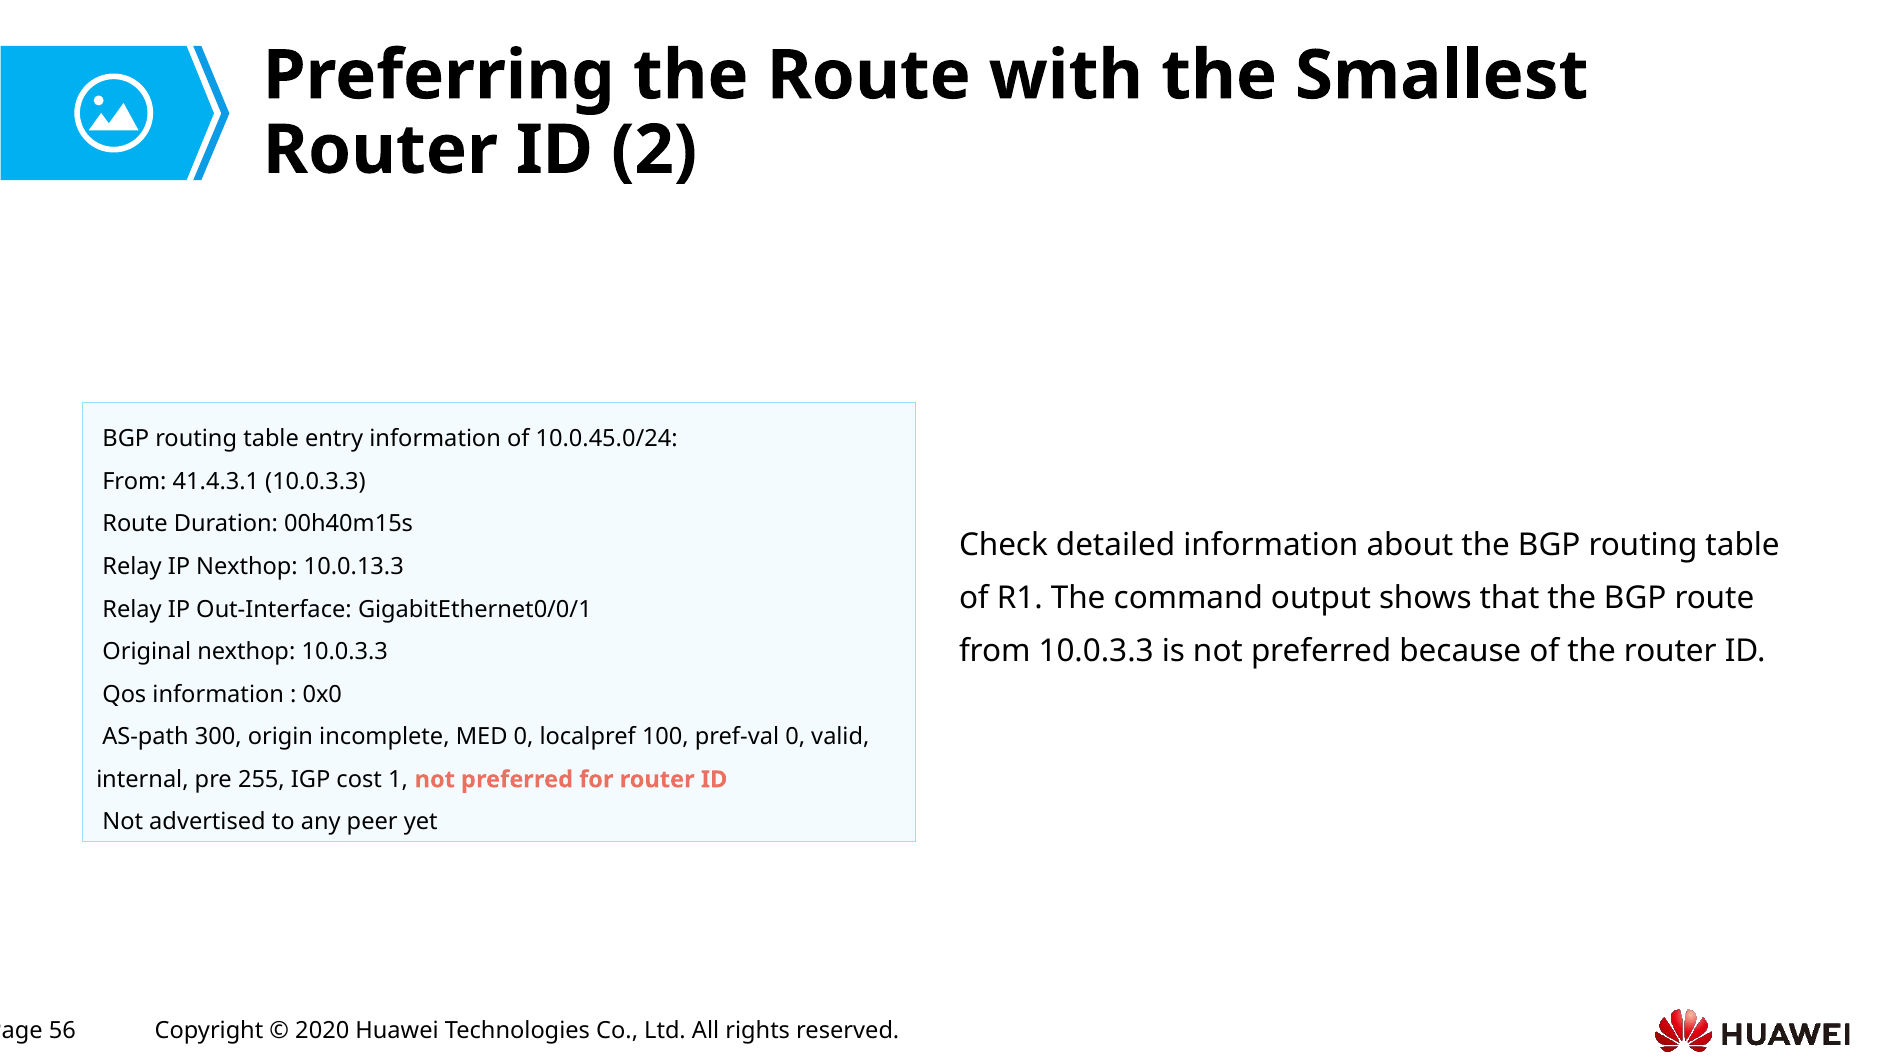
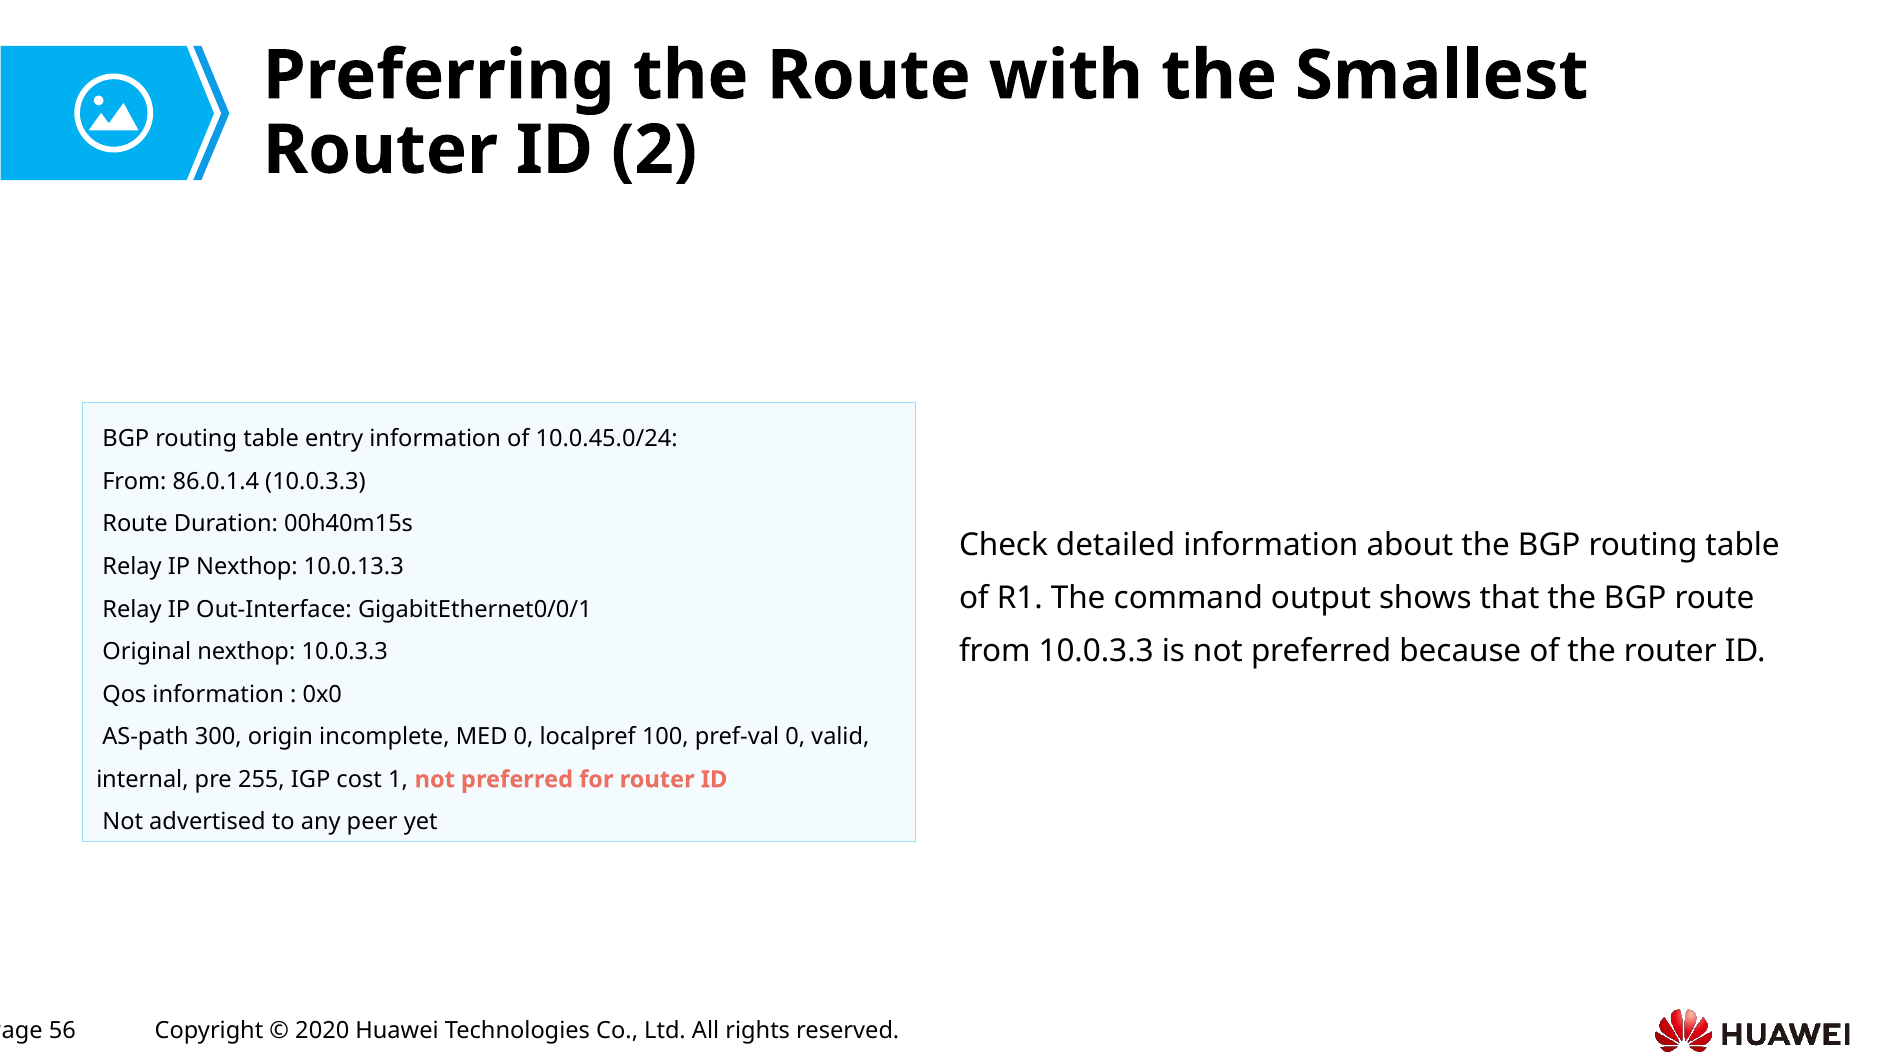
41.4.3.1: 41.4.3.1 -> 86.0.1.4
